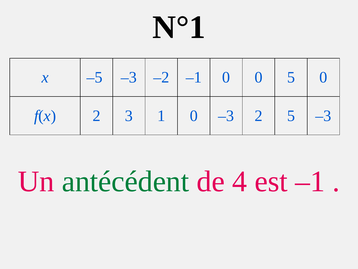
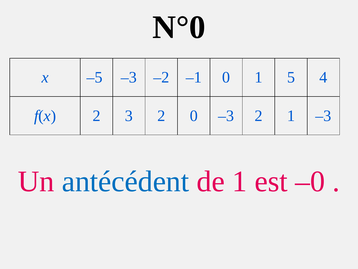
N°1: N°1 -> N°0
0 0: 0 -> 1
5 0: 0 -> 4
3 1: 1 -> 2
2 5: 5 -> 1
antécédent colour: green -> blue
de 4: 4 -> 1
est –1: –1 -> –0
